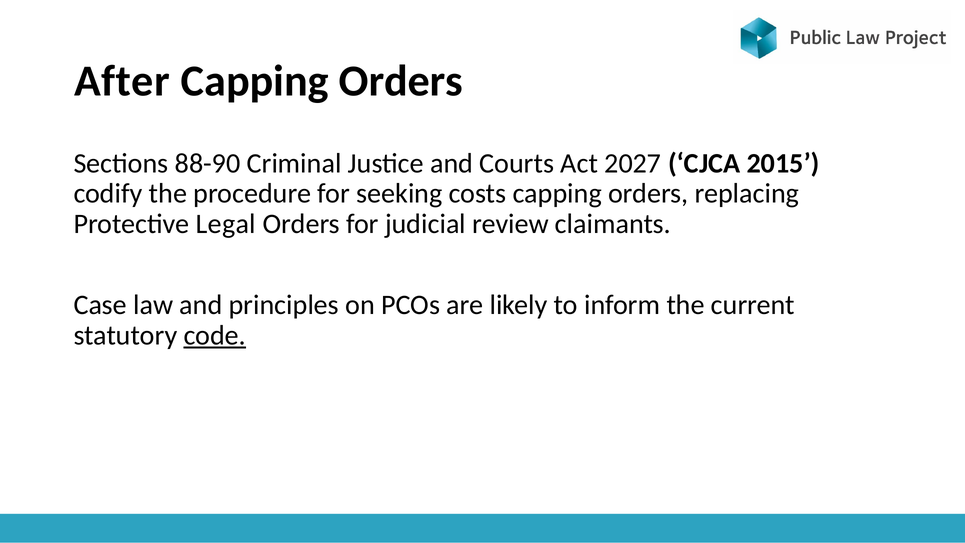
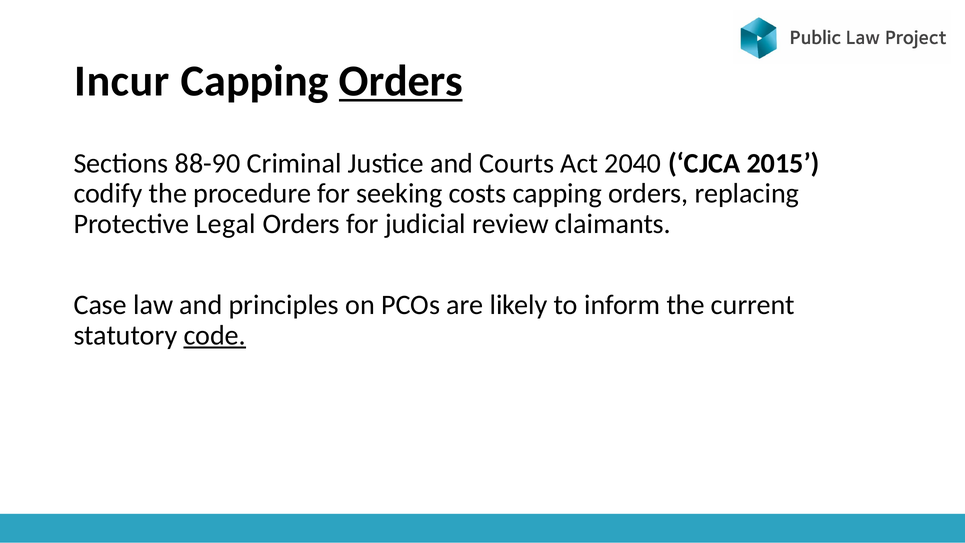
After: After -> Incur
Orders at (401, 81) underline: none -> present
2027: 2027 -> 2040
